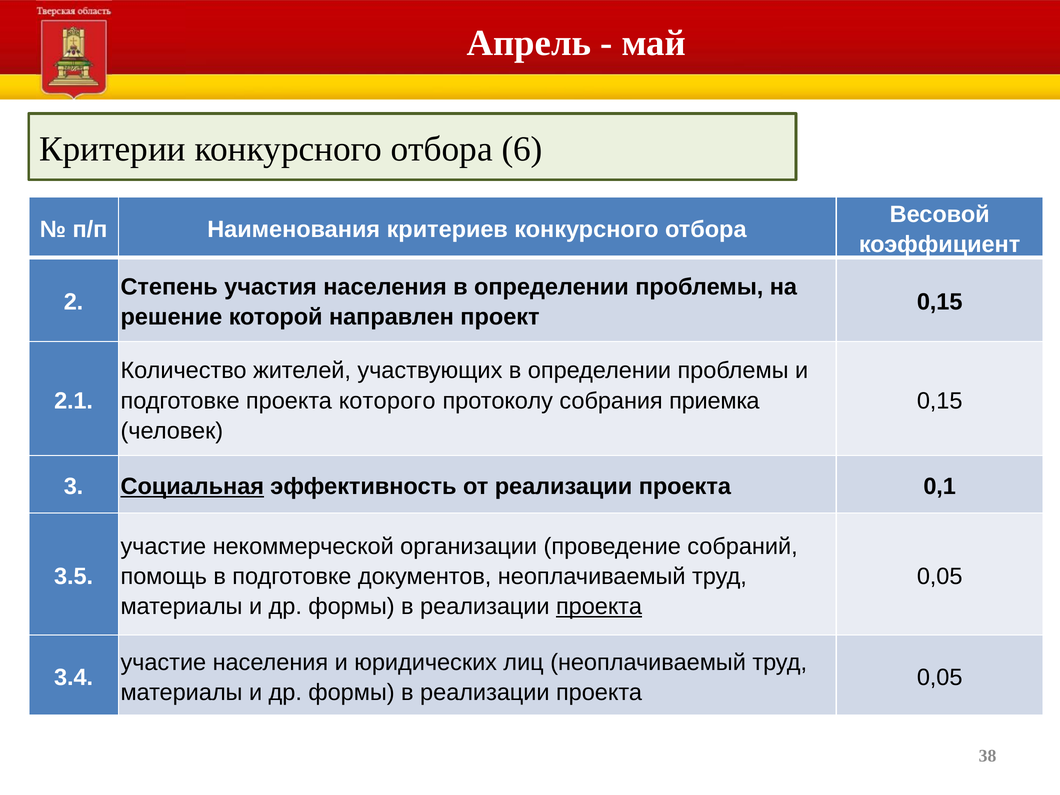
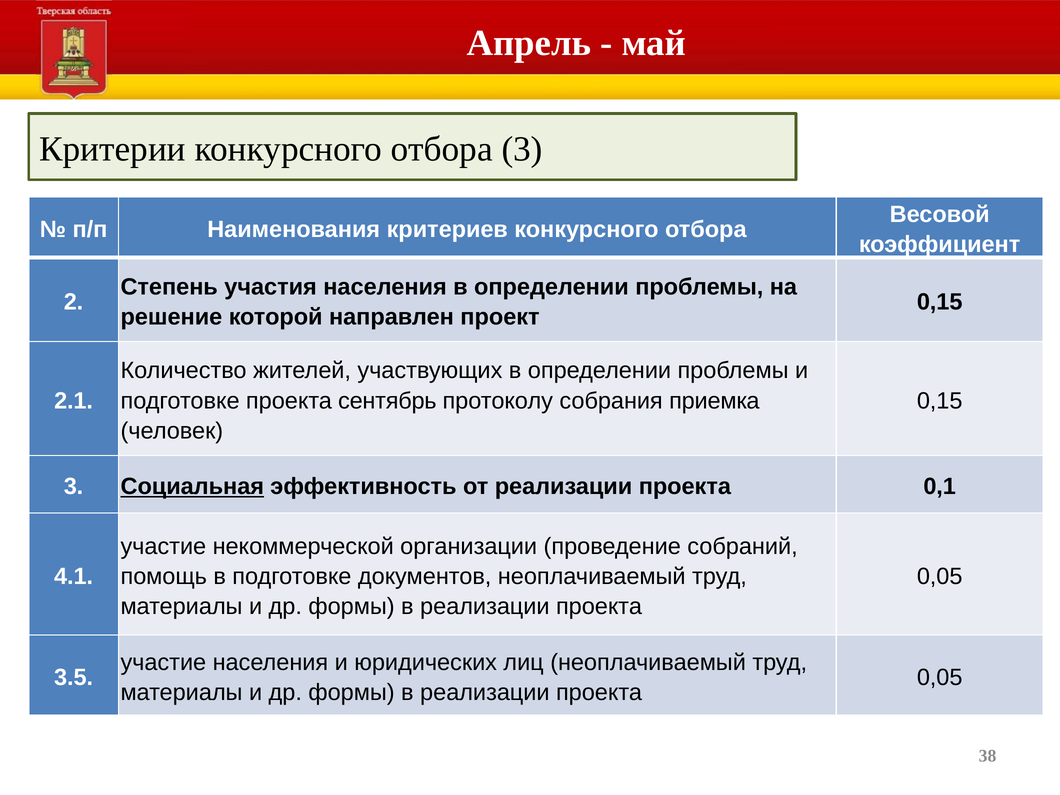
отбора 6: 6 -> 3
которого: которого -> сентябрь
3.5: 3.5 -> 4.1
проекта at (599, 606) underline: present -> none
3.4: 3.4 -> 3.5
